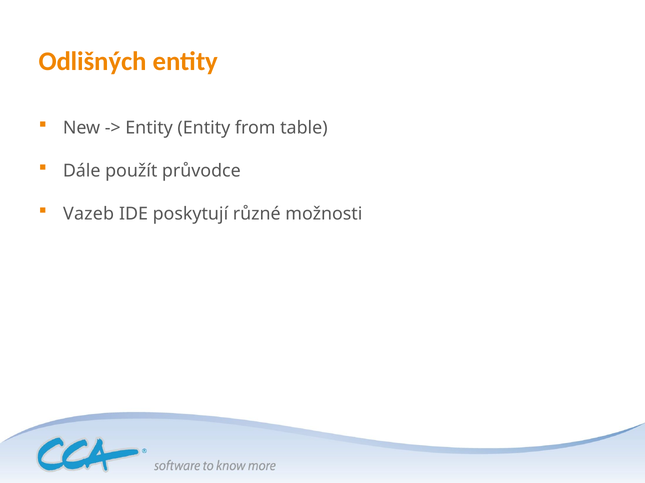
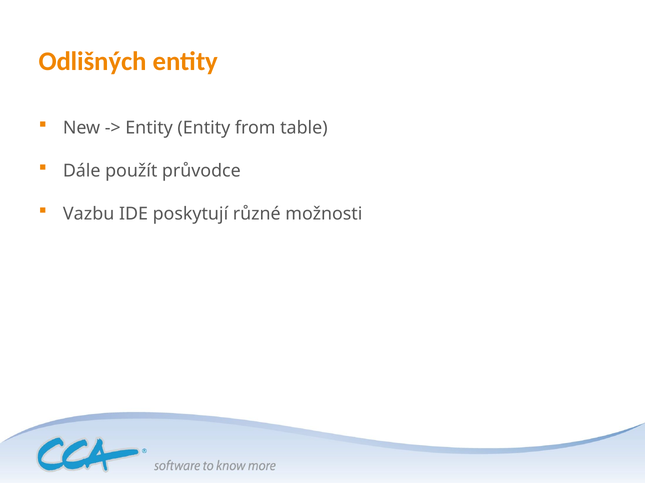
Vazeb: Vazeb -> Vazbu
